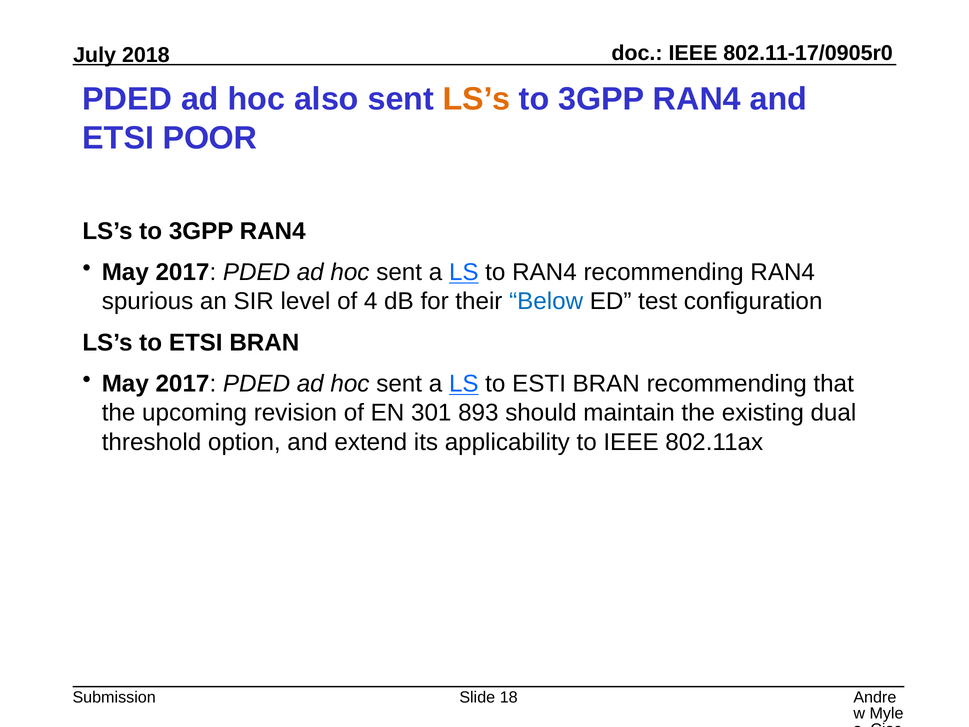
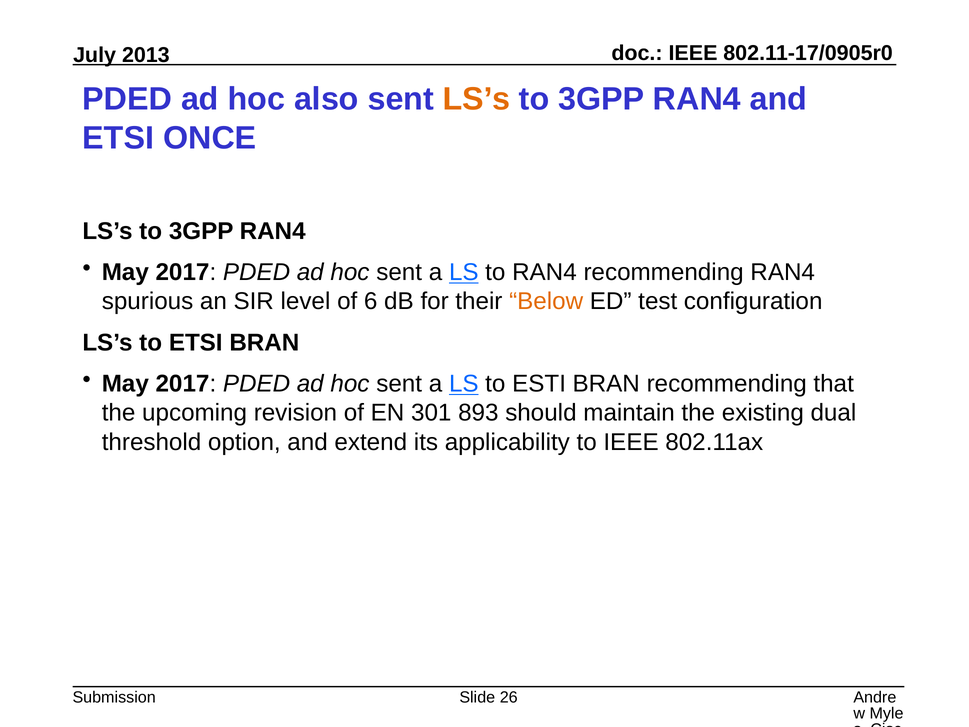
2018: 2018 -> 2013
POOR: POOR -> ONCE
4: 4 -> 6
Below colour: blue -> orange
18: 18 -> 26
